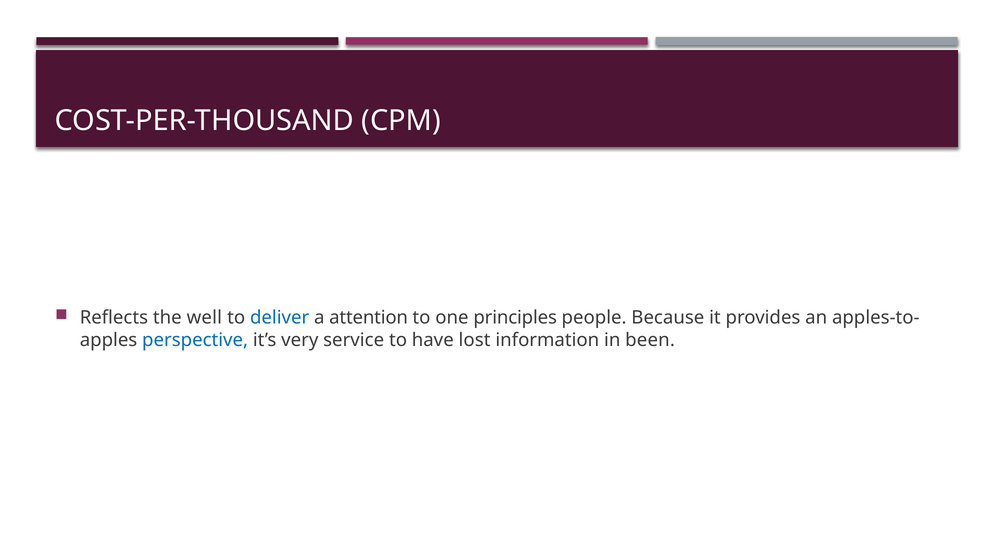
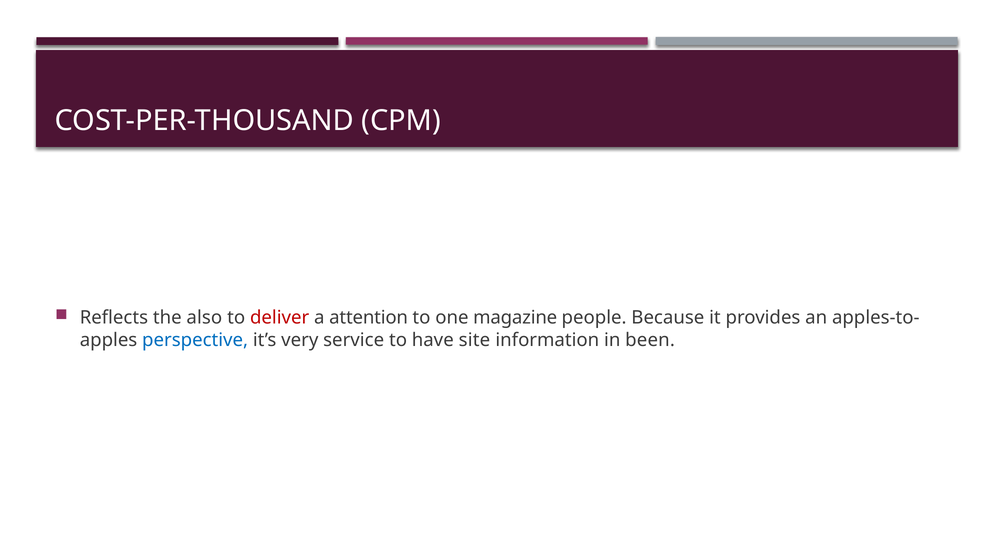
well: well -> also
deliver colour: blue -> red
principles: principles -> magazine
lost: lost -> site
